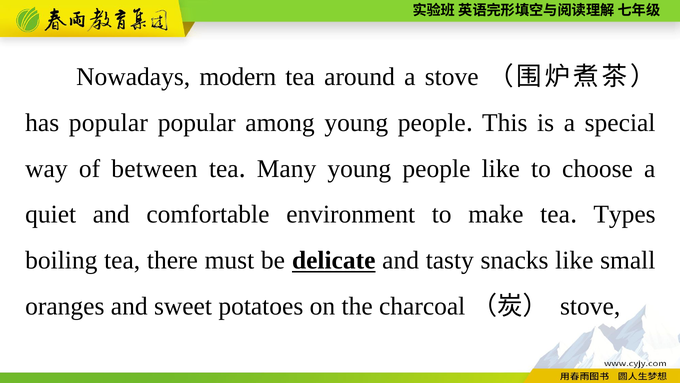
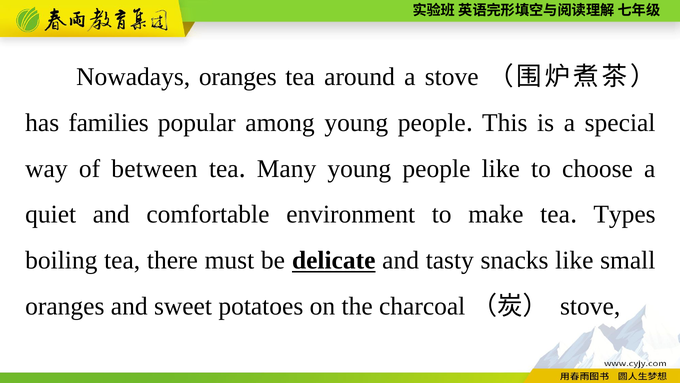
Nowadays modern: modern -> oranges
has popular: popular -> families
